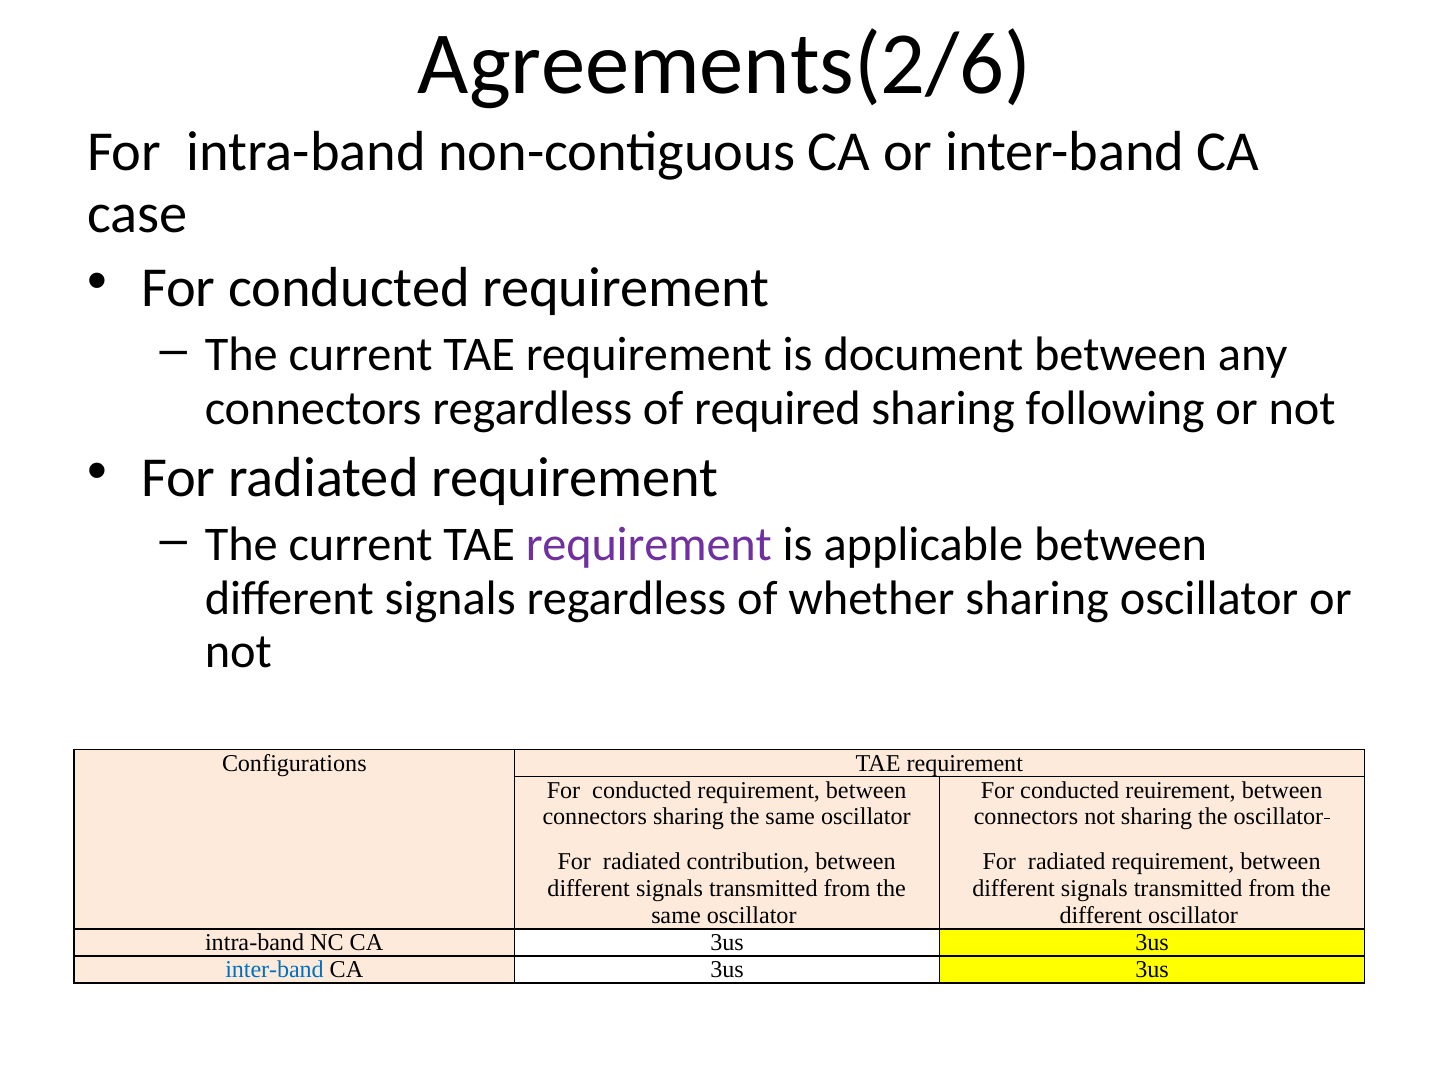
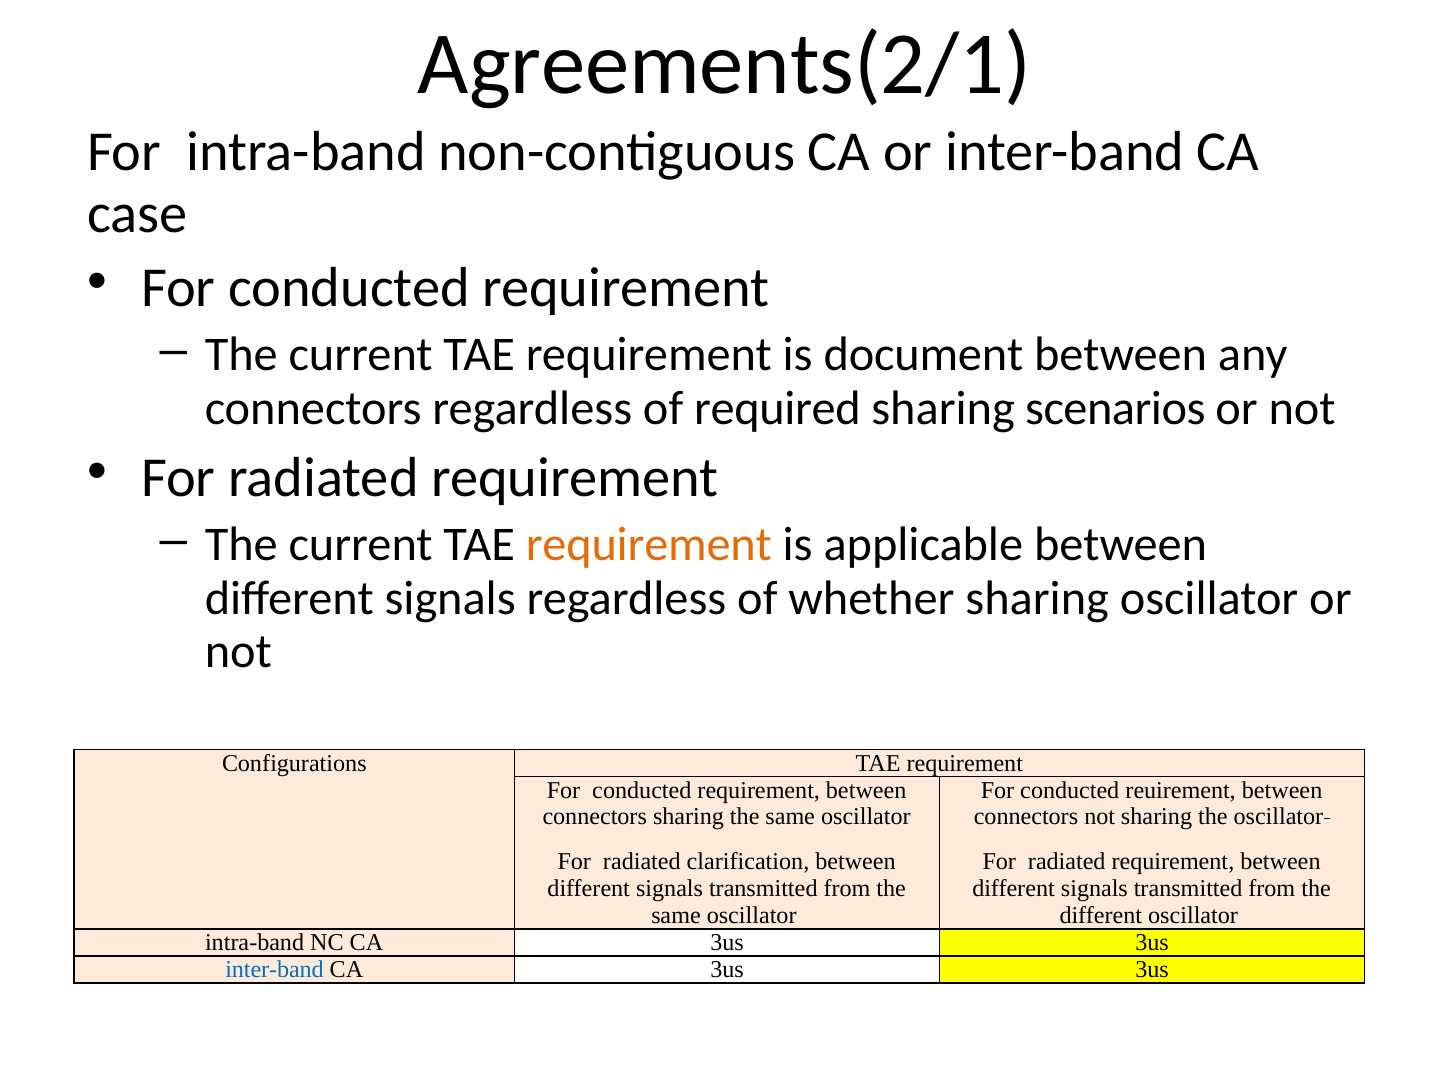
Agreements(2/6: Agreements(2/6 -> Agreements(2/1
following: following -> scenarios
requirement at (649, 545) colour: purple -> orange
contribution: contribution -> clarification
